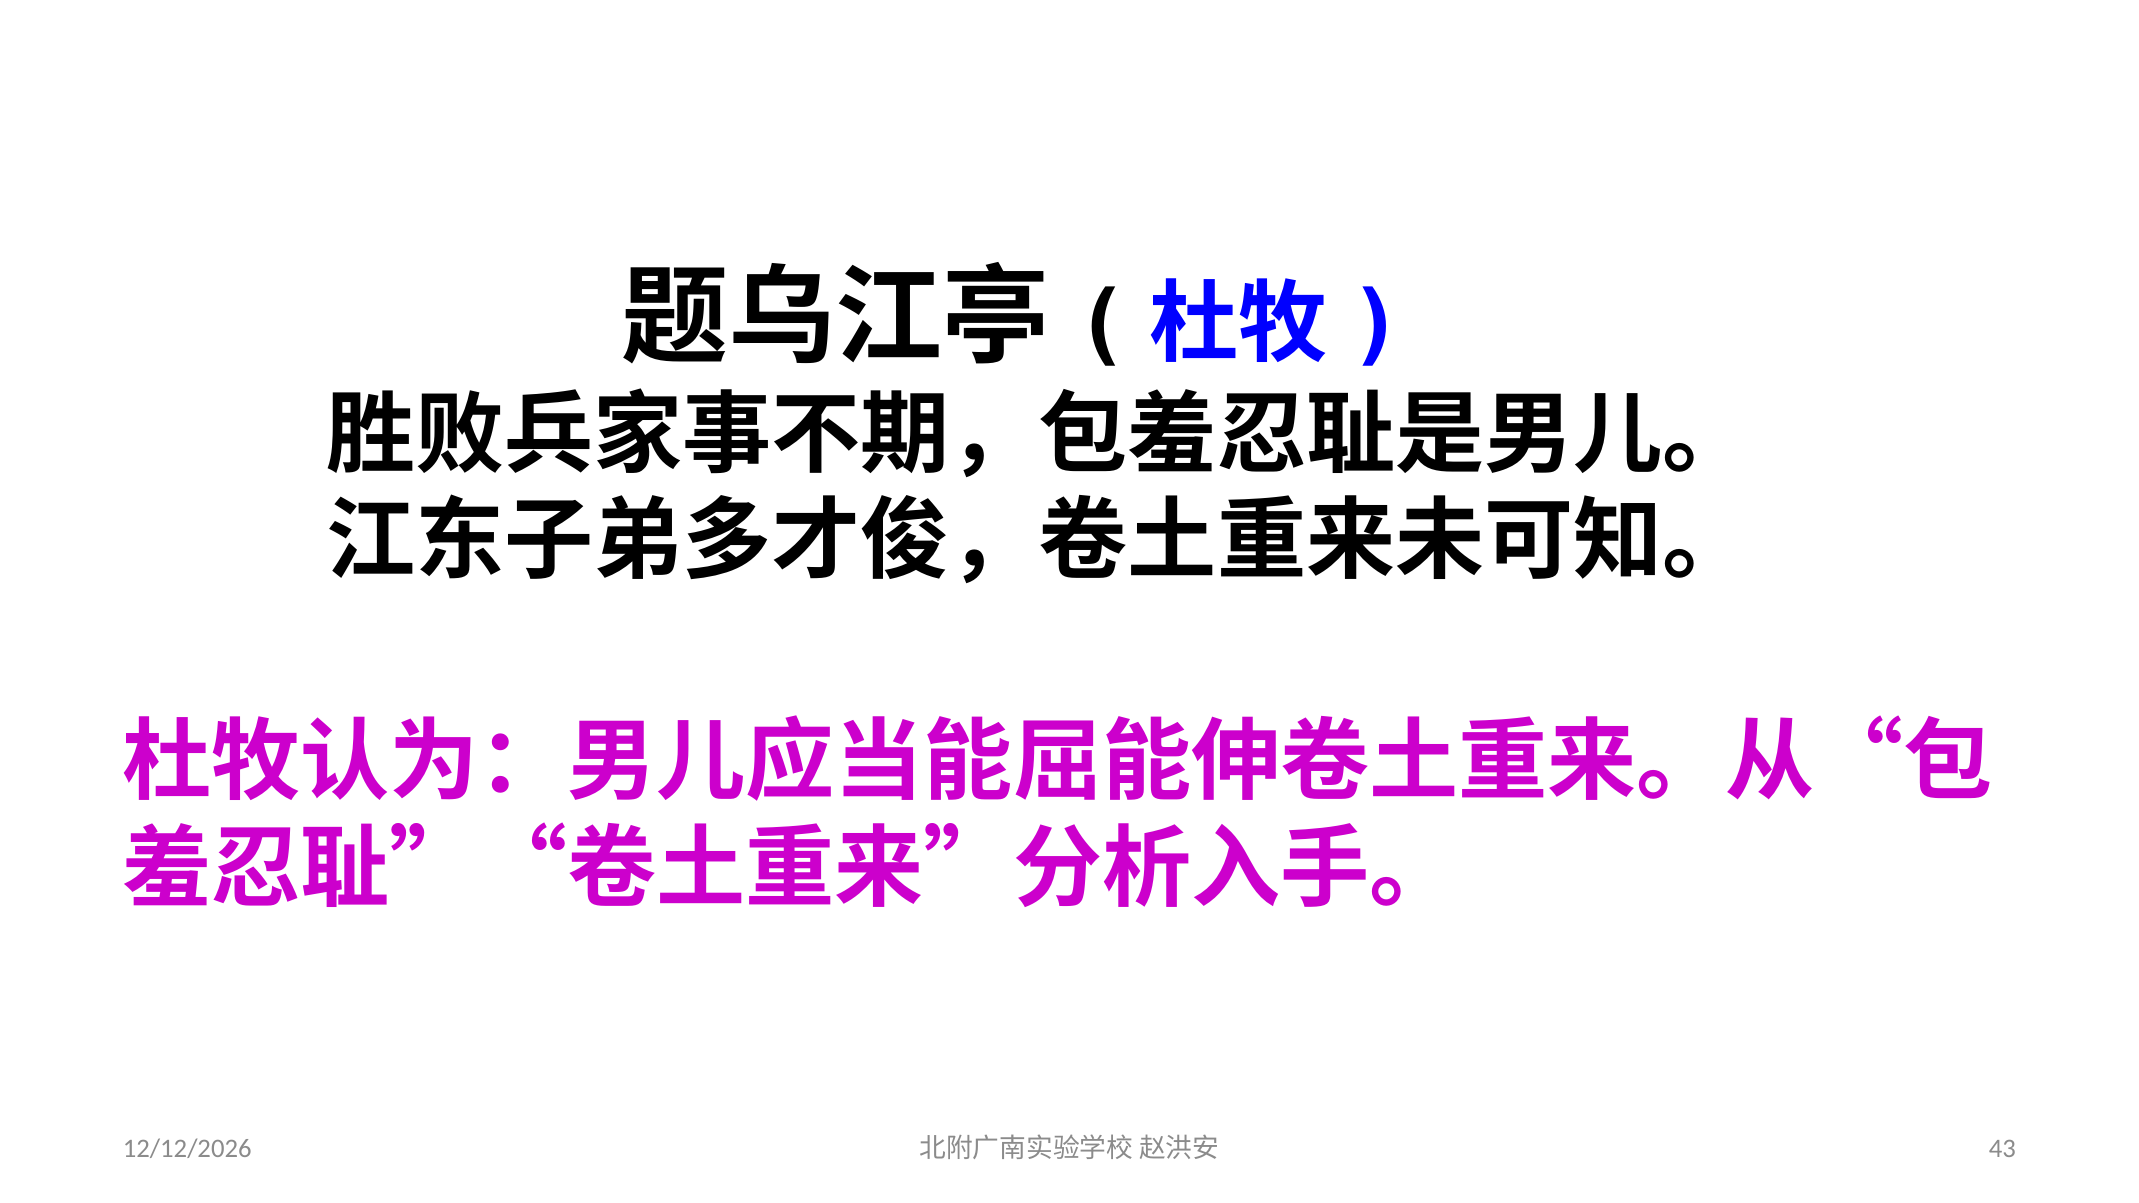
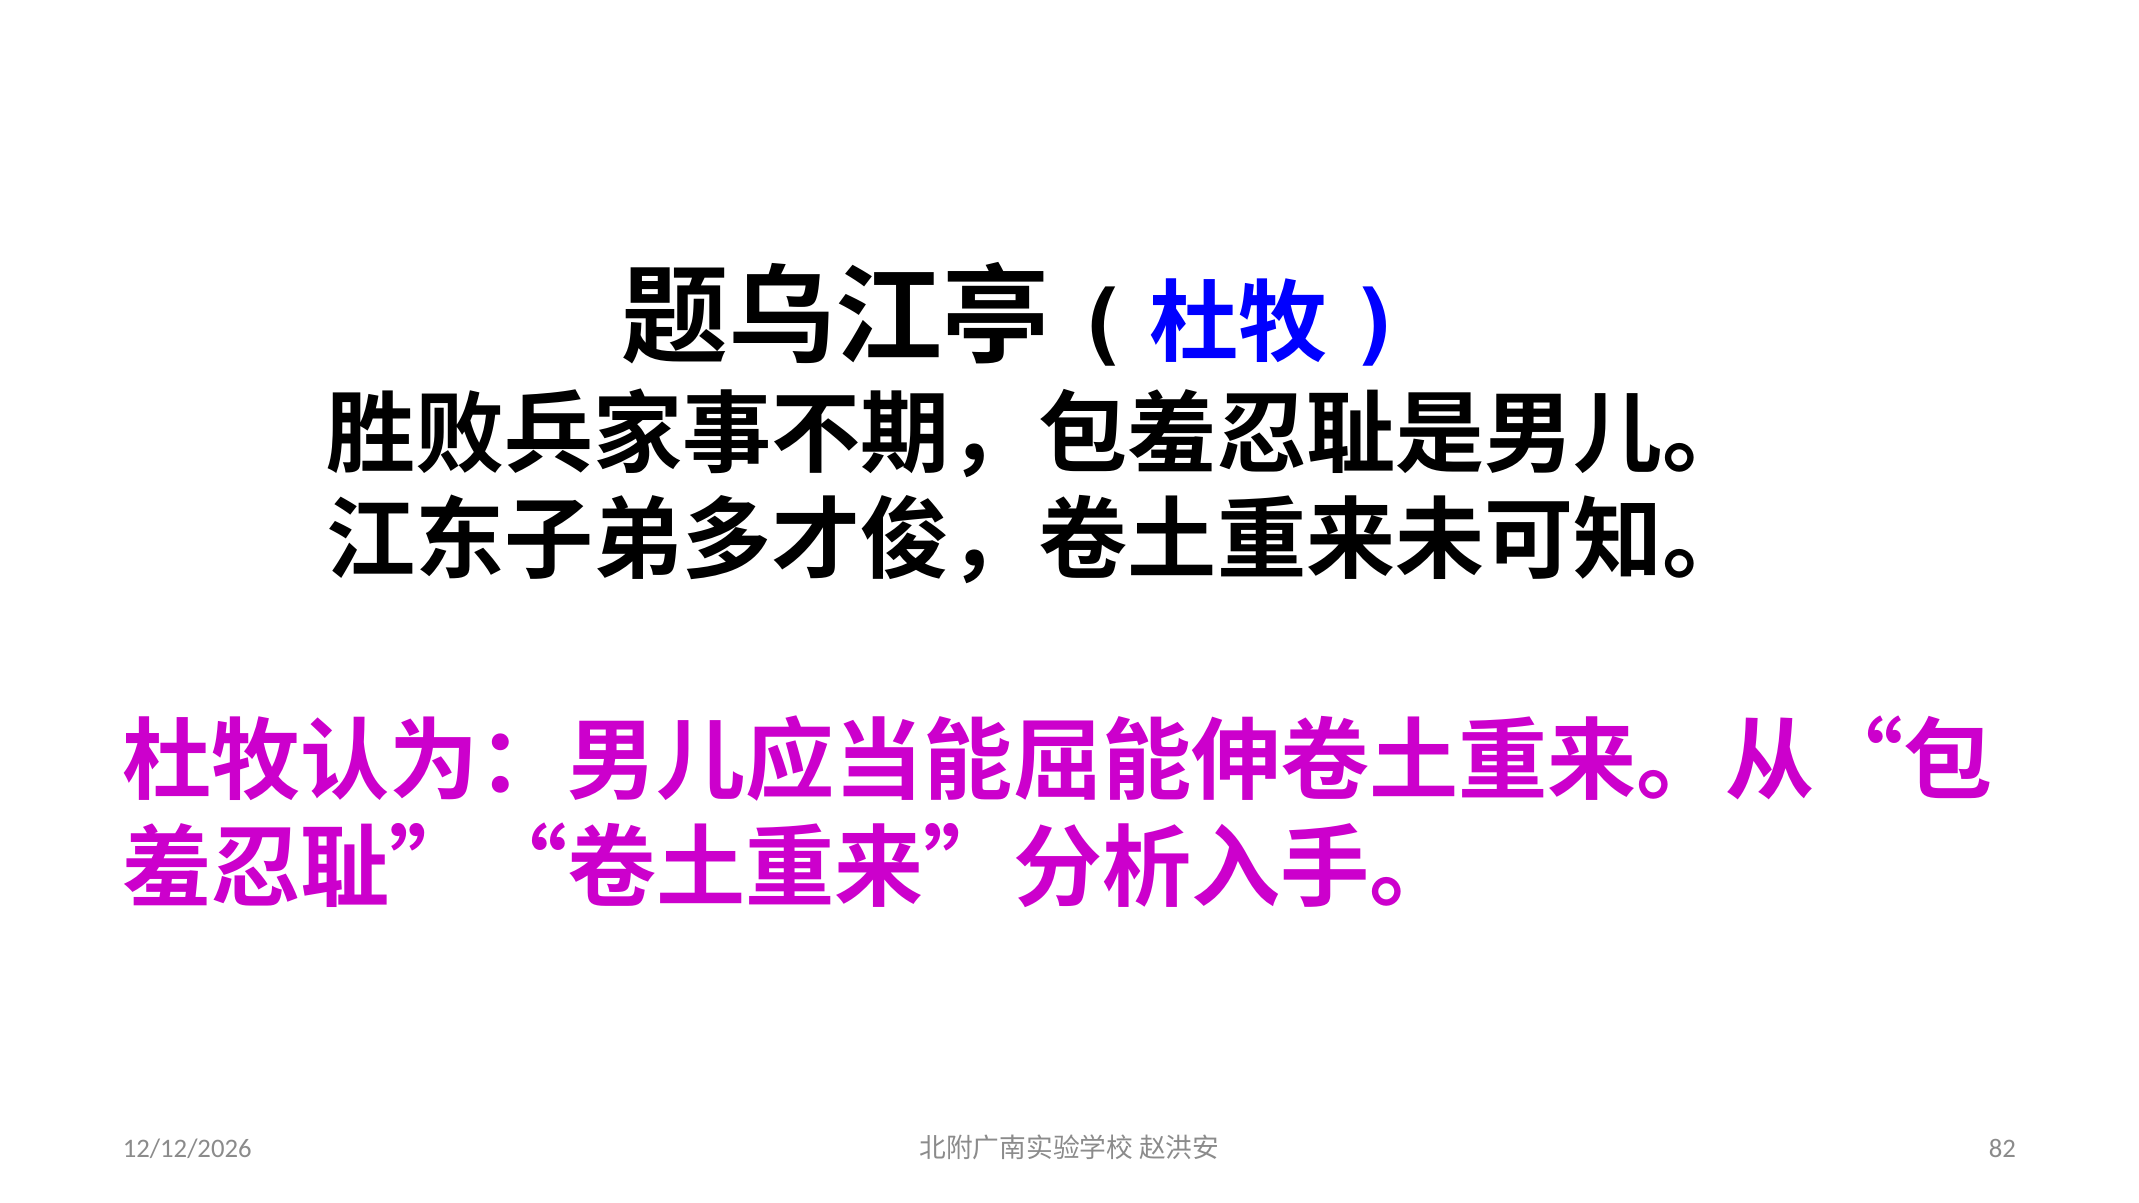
43: 43 -> 82
